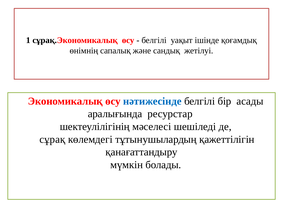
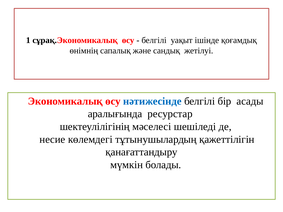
сұрақ: сұрақ -> несие
